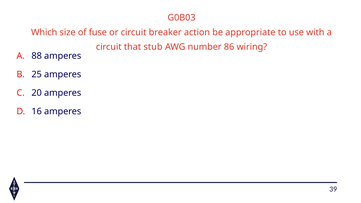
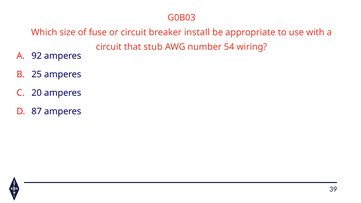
action: action -> install
86: 86 -> 54
88: 88 -> 92
16: 16 -> 87
